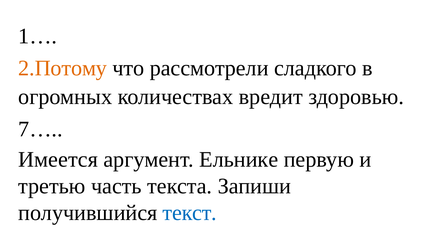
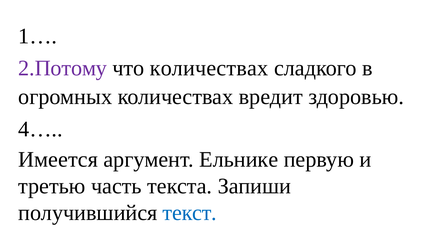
2.Потому colour: orange -> purple
что рассмотрели: рассмотрели -> количествах
7…: 7… -> 4…
